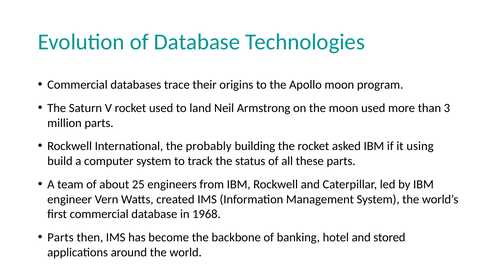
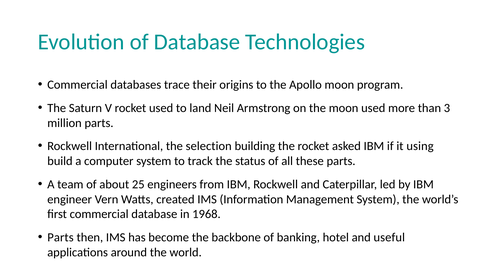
probably: probably -> selection
stored: stored -> useful
